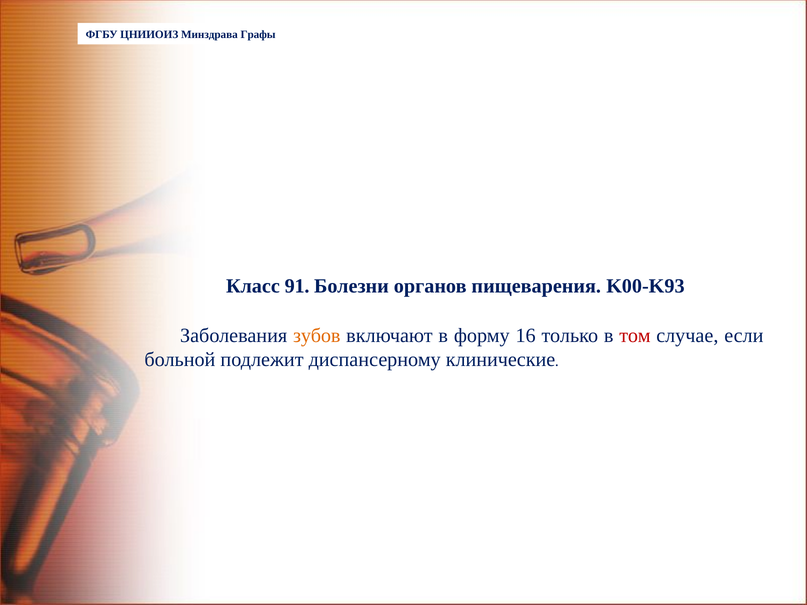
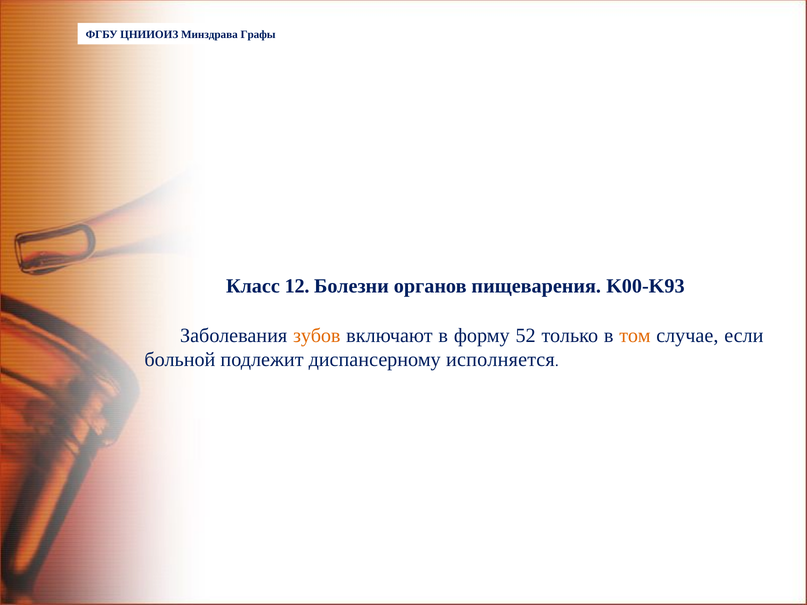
91: 91 -> 12
16: 16 -> 52
том colour: red -> orange
клинические: клинические -> исполняется
